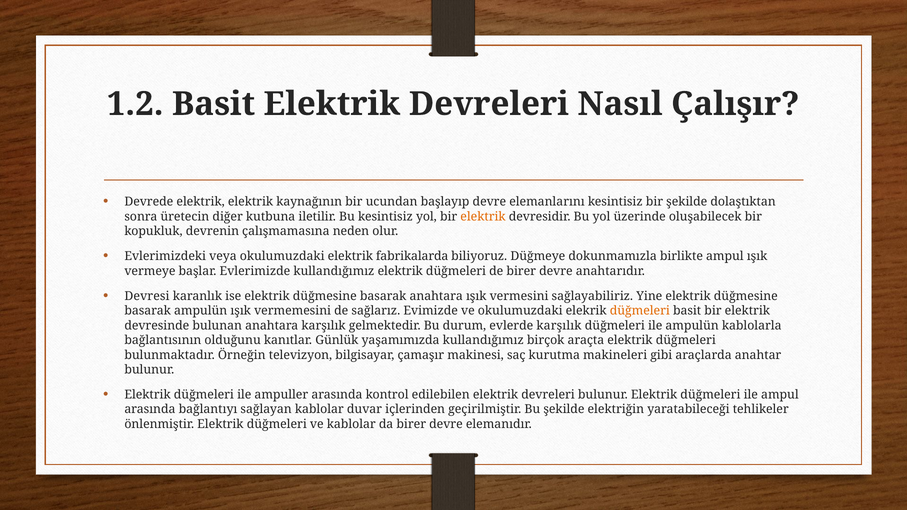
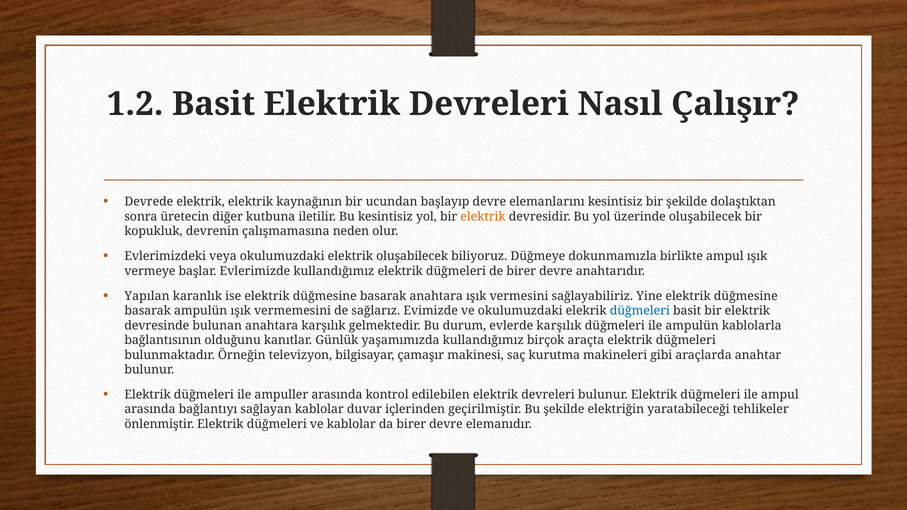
elektrik fabrikalarda: fabrikalarda -> oluşabilecek
Devresi: Devresi -> Yapılan
düğmeleri at (640, 311) colour: orange -> blue
